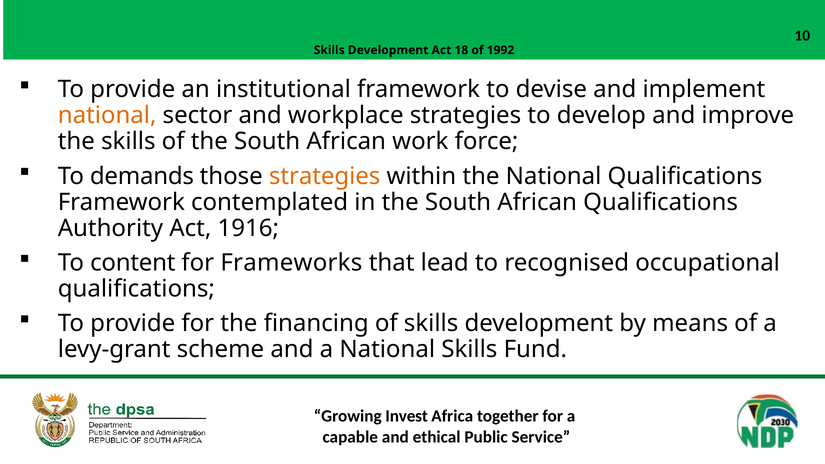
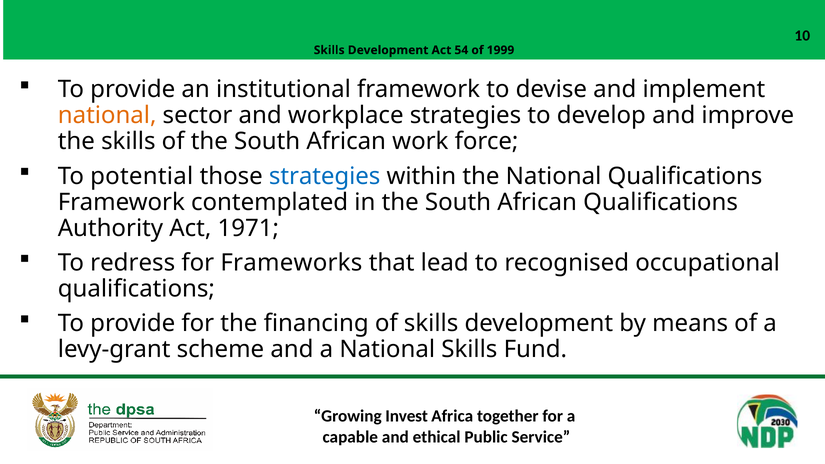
18: 18 -> 54
1992: 1992 -> 1999
demands: demands -> potential
strategies at (325, 176) colour: orange -> blue
1916: 1916 -> 1971
content: content -> redress
